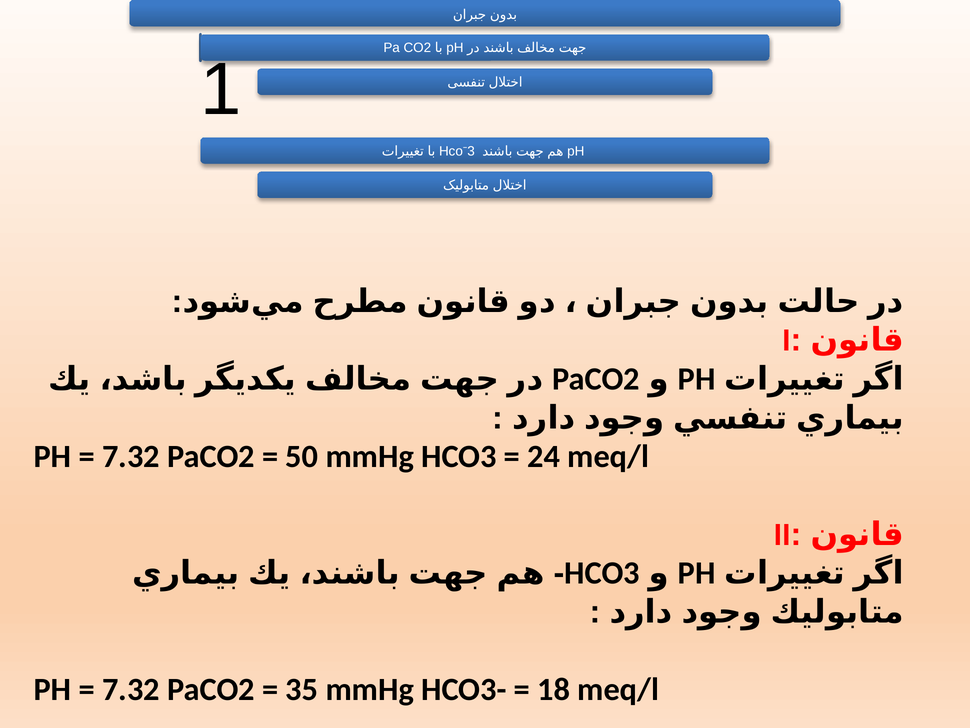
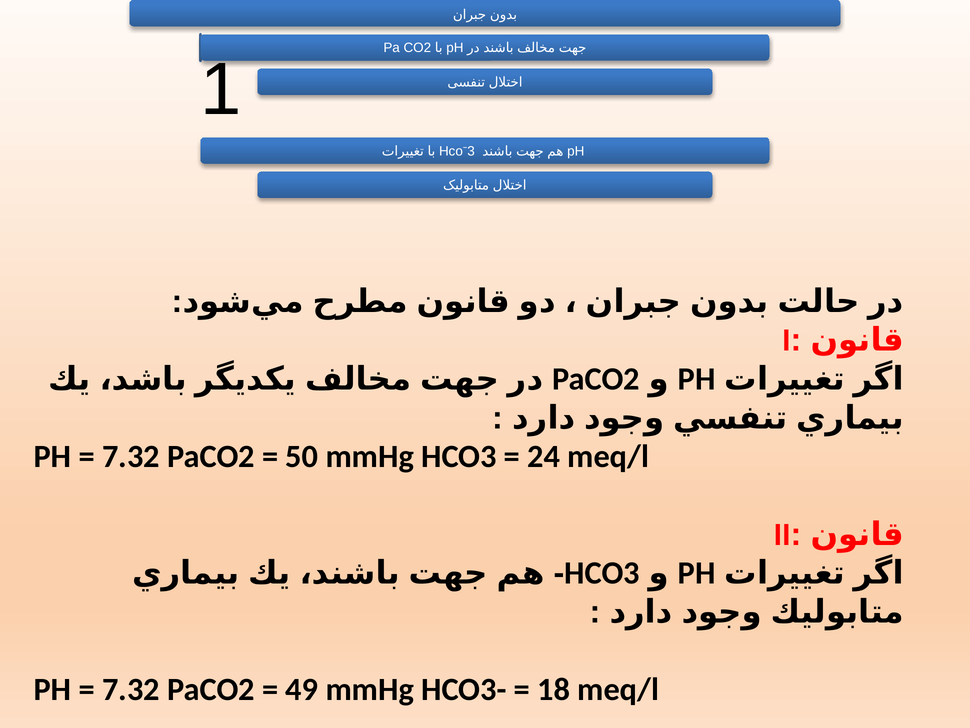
35: 35 -> 49
